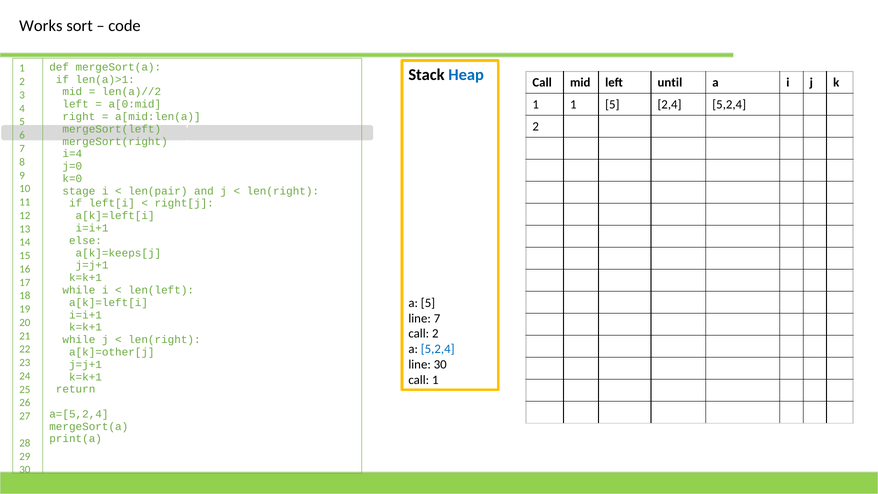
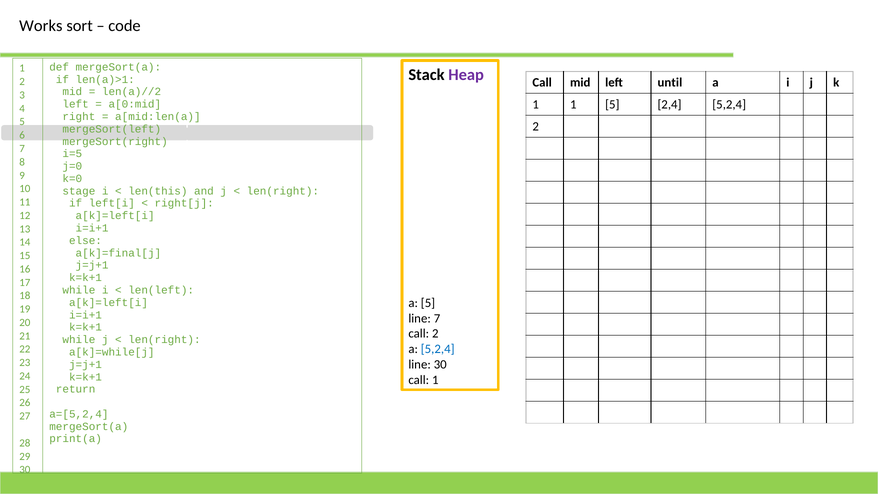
Heap colour: blue -> purple
i=4: i=4 -> i=5
len(pair: len(pair -> len(this
a[k]=keeps[j: a[k]=keeps[j -> a[k]=final[j
a[k]=other[j: a[k]=other[j -> a[k]=while[j
